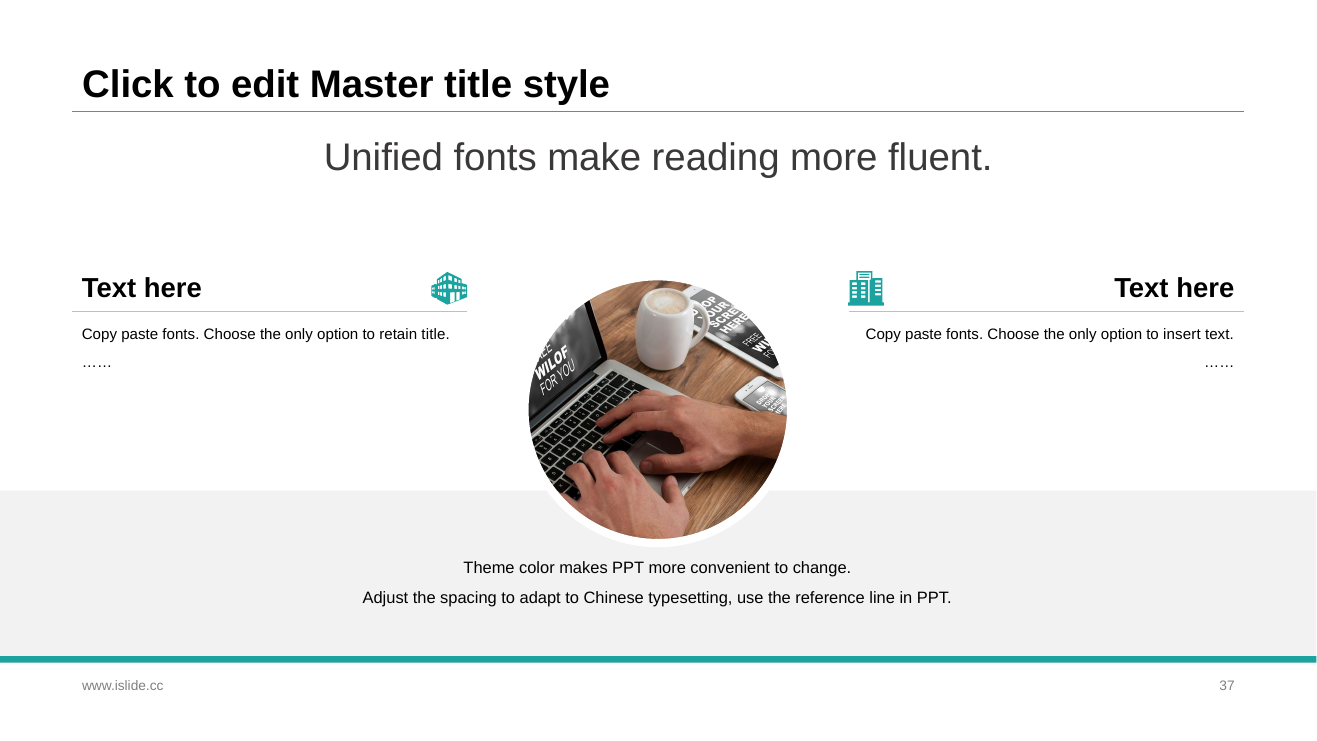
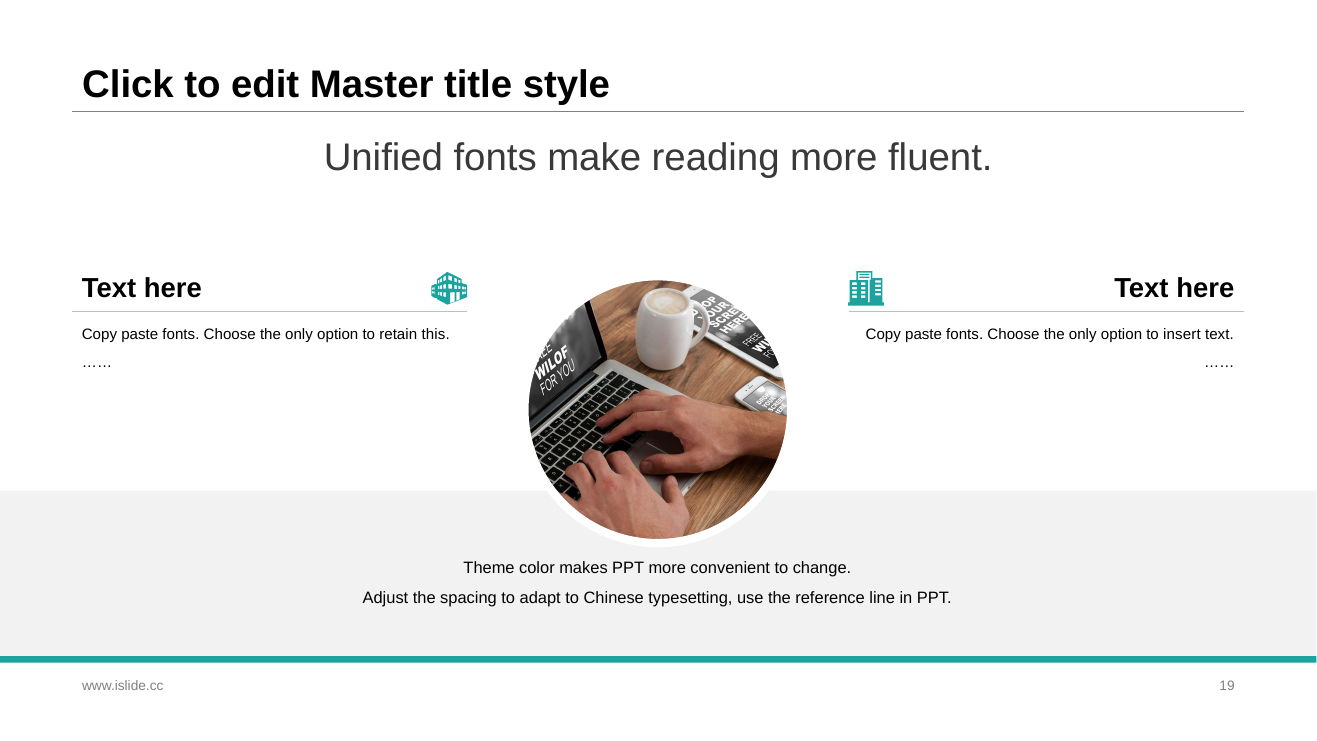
retain title: title -> this
37: 37 -> 19
